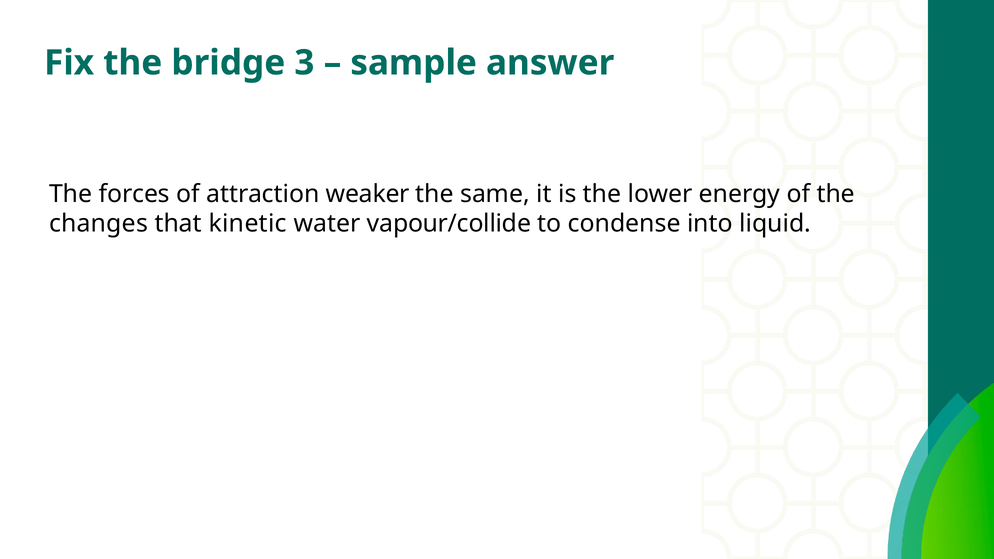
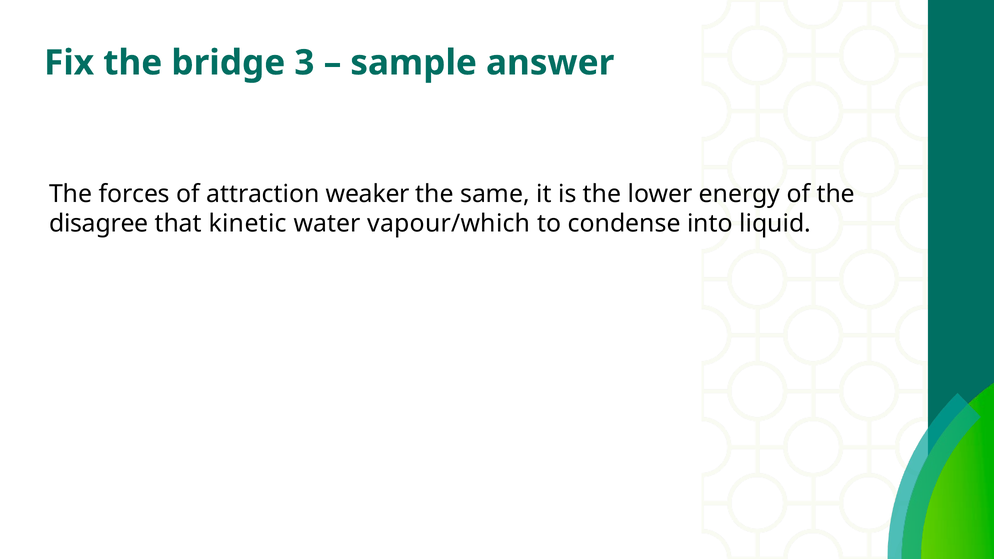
changes: changes -> disagree
vapour/collide: vapour/collide -> vapour/which
